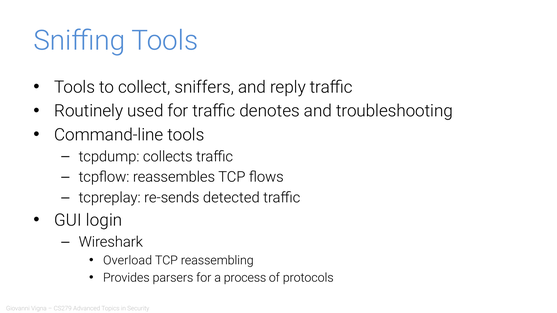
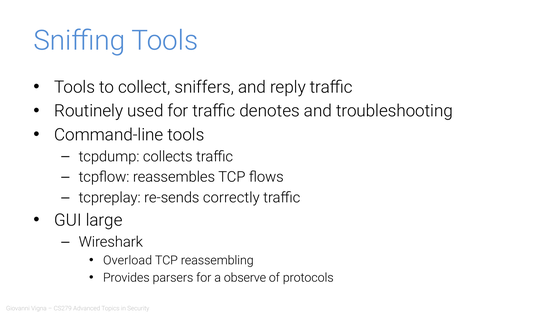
detected: detected -> correctly
login: login -> large
process: process -> observe
